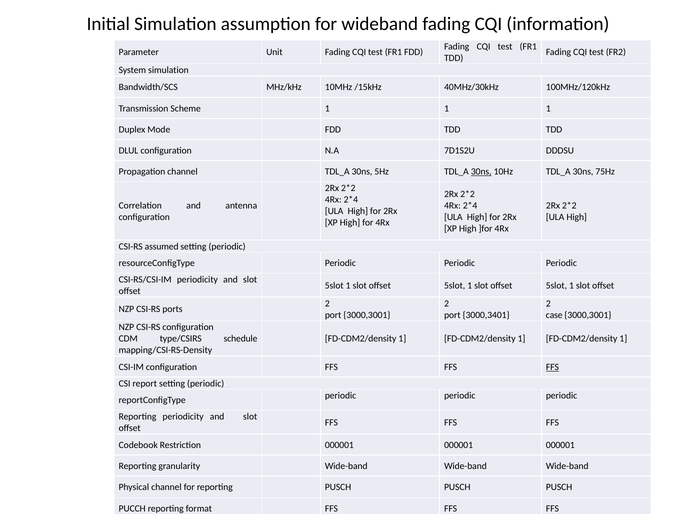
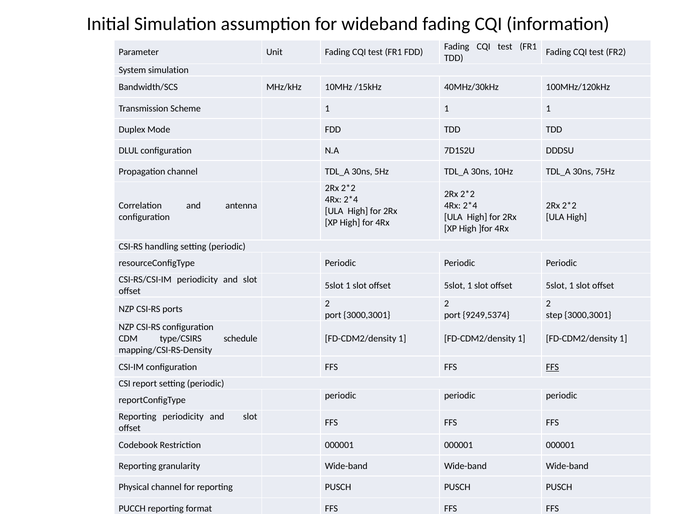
30ns at (481, 171) underline: present -> none
assumed: assumed -> handling
3000,3401: 3000,3401 -> 9249,5374
case: case -> step
